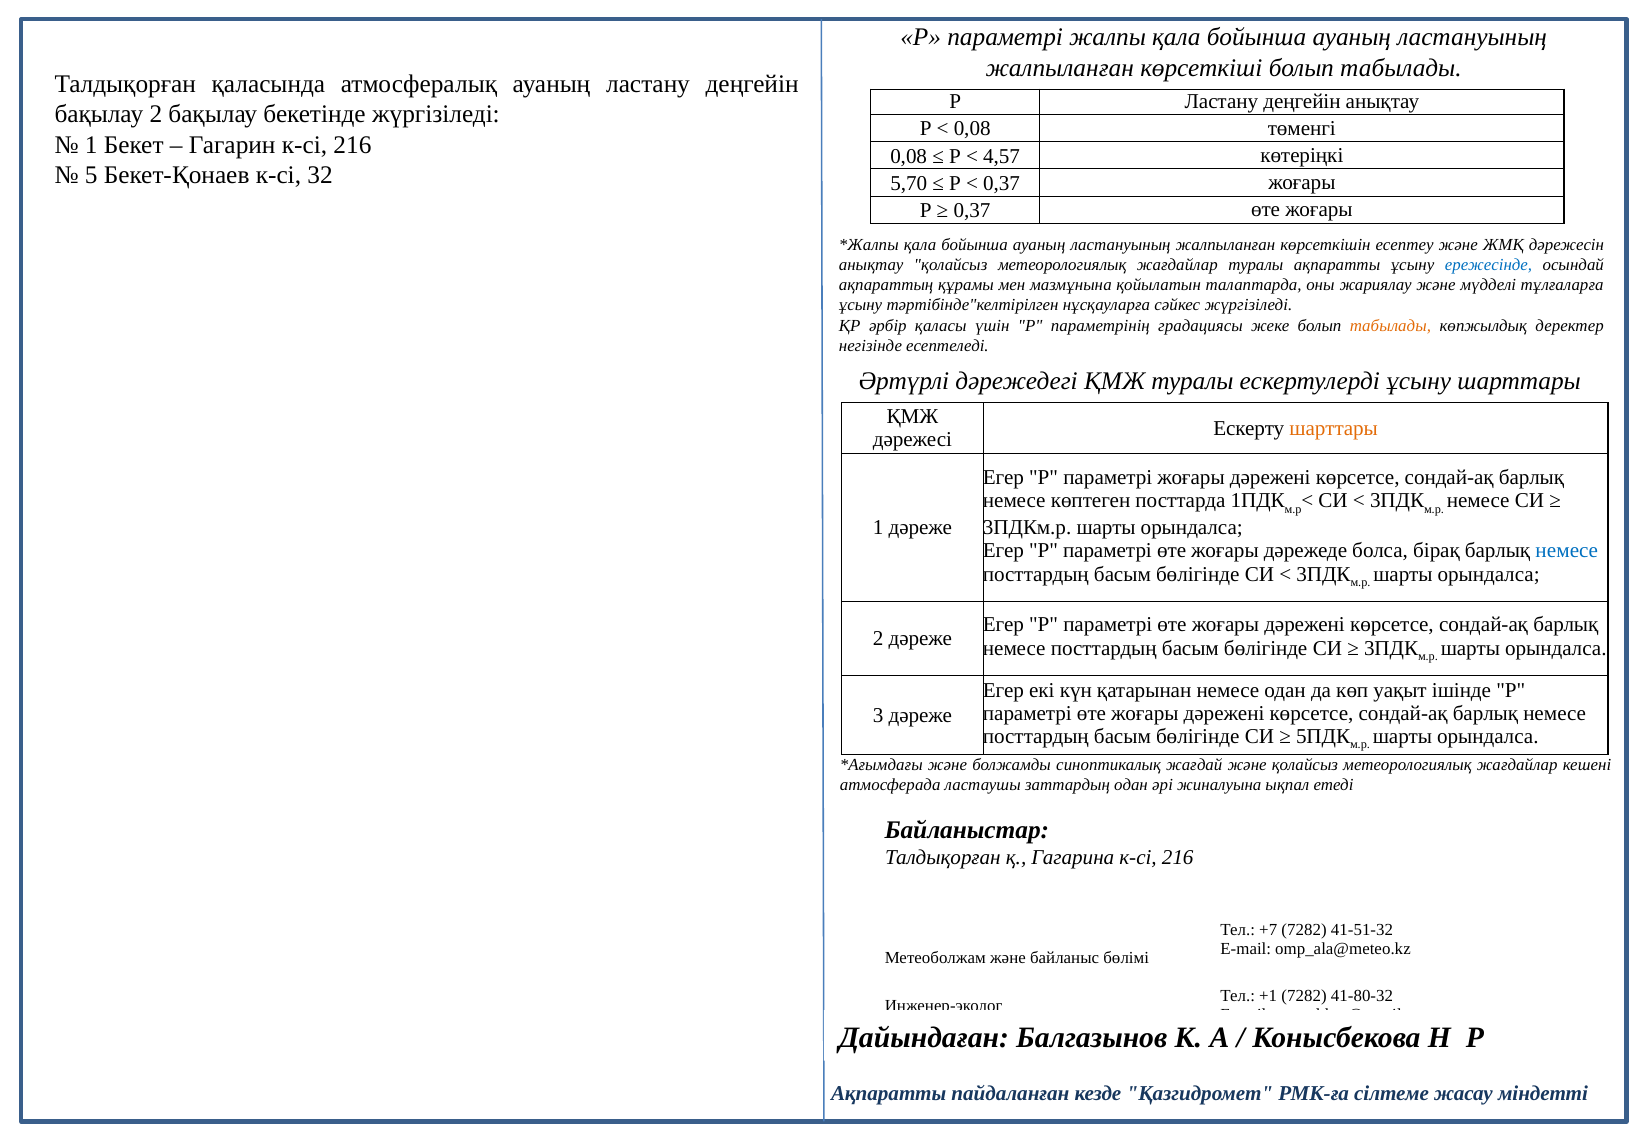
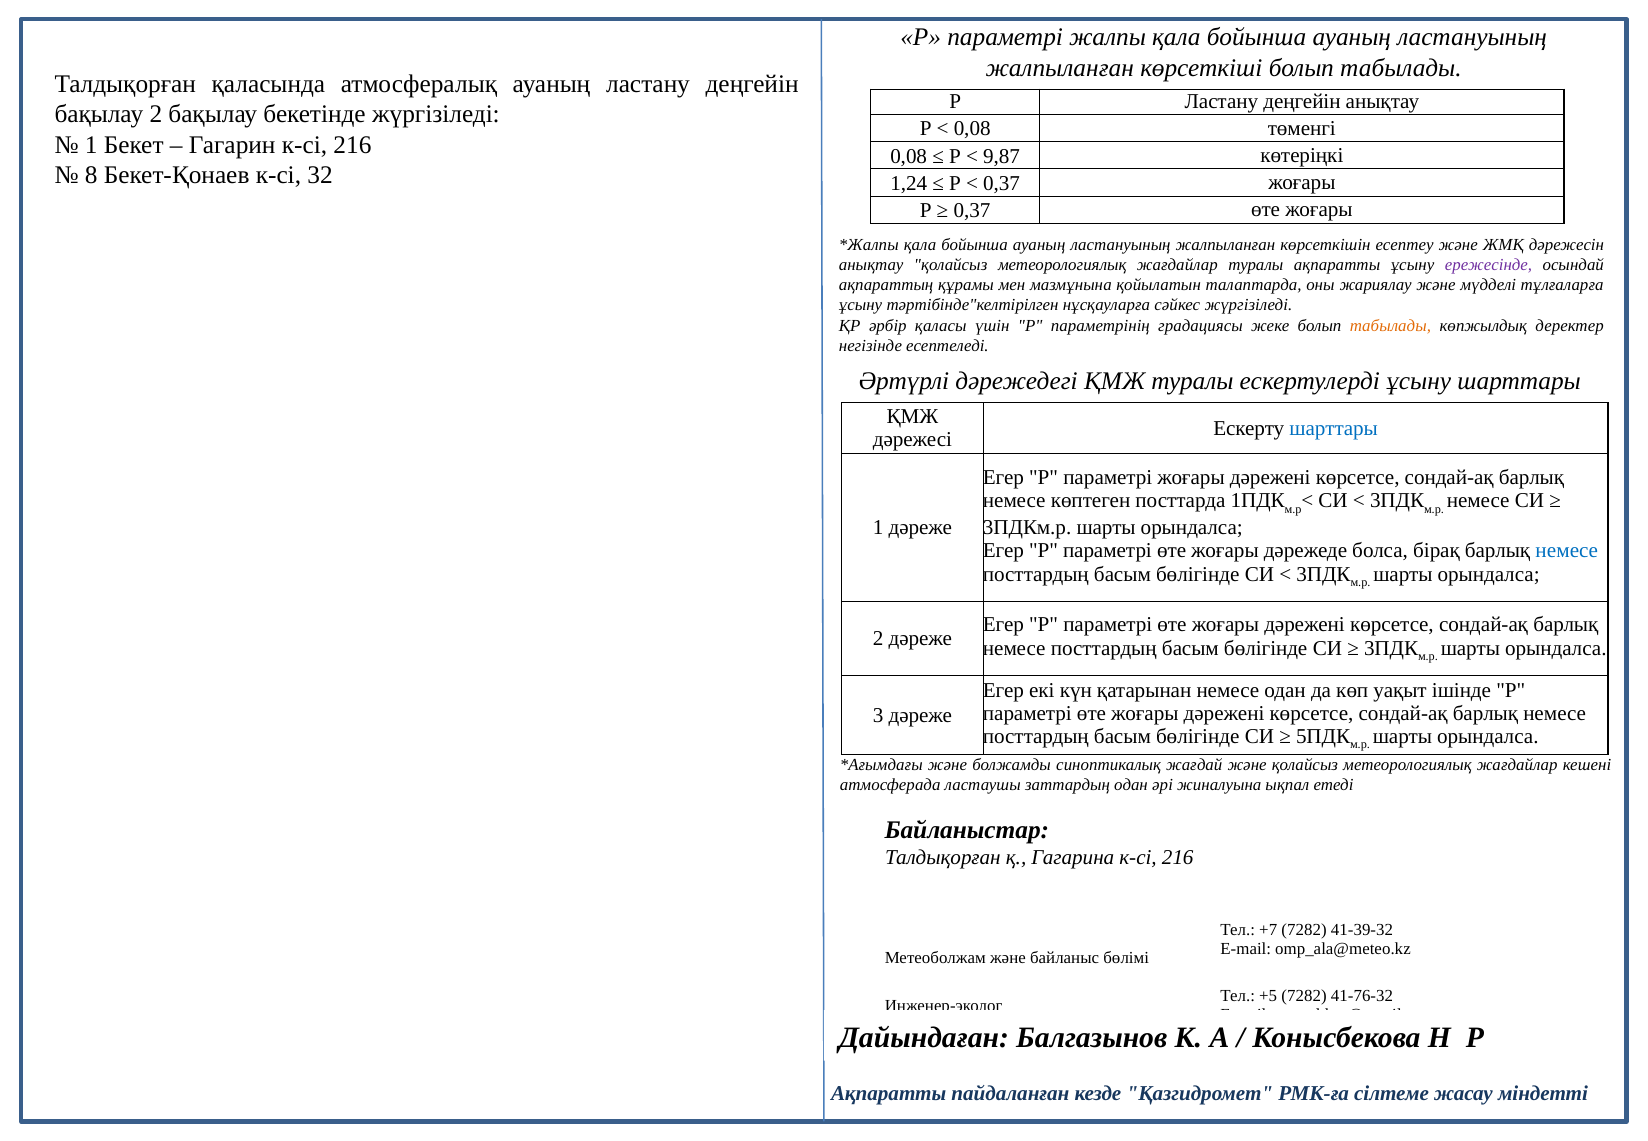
4,57: 4,57 -> 9,87
5: 5 -> 8
5,70: 5,70 -> 1,24
ережесінде colour: blue -> purple
шарттары at (1334, 428) colour: orange -> blue
41-51-32: 41-51-32 -> 41-39-32
+1: +1 -> +5
41-80-32: 41-80-32 -> 41-76-32
